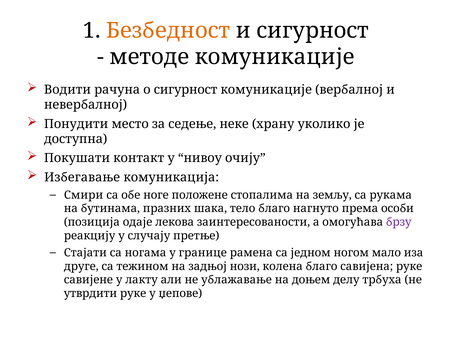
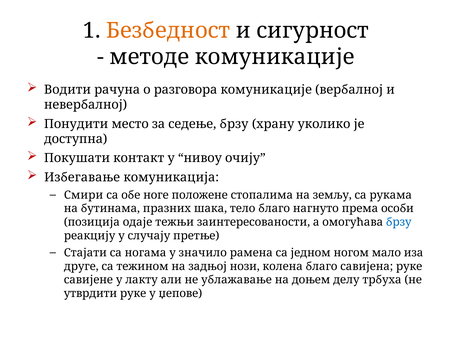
о сигурност: сигурност -> разговора
седење неке: неке -> брзу
лекова: лекова -> тежњи
брзу at (399, 222) colour: purple -> blue
границе: границе -> значило
